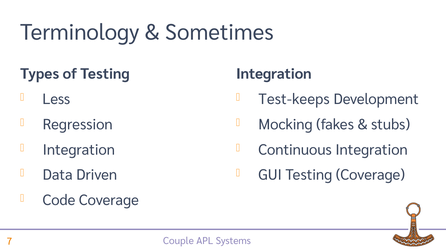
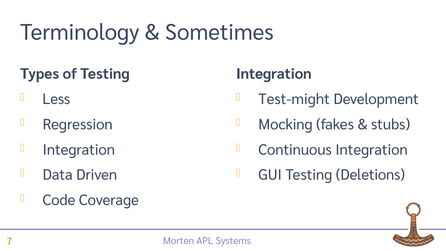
Test-keeps: Test-keeps -> Test-might
Testing Coverage: Coverage -> Deletions
Couple: Couple -> Morten
